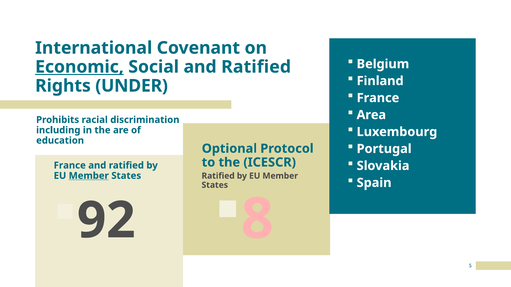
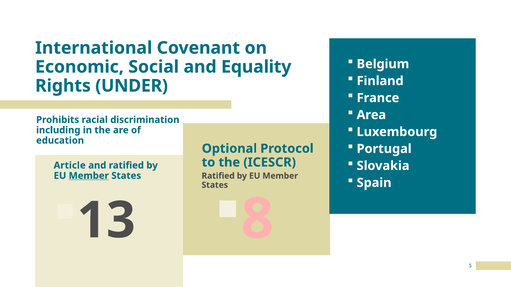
Economic underline: present -> none
Social and Ratified: Ratified -> Equality
France at (70, 166): France -> Article
92: 92 -> 13
